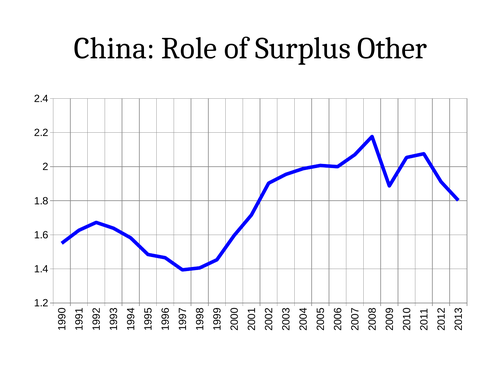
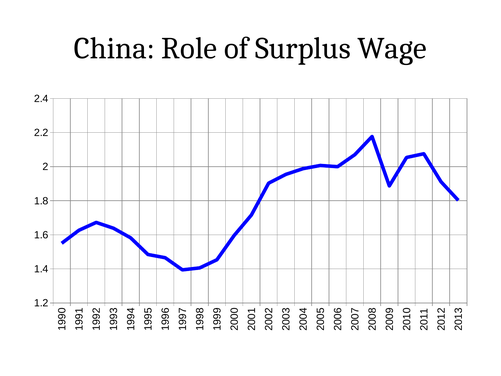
Other: Other -> Wage
